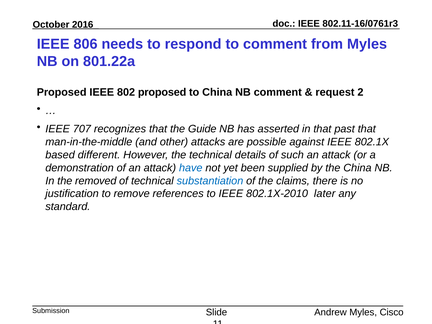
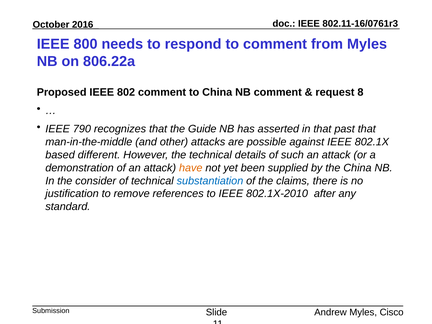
806: 806 -> 800
801.22a: 801.22a -> 806.22a
802 proposed: proposed -> comment
2: 2 -> 8
707: 707 -> 790
have colour: blue -> orange
removed: removed -> consider
later: later -> after
